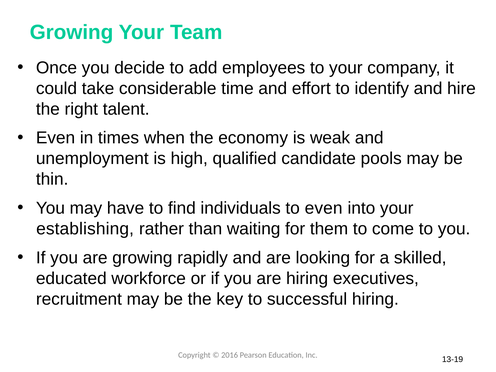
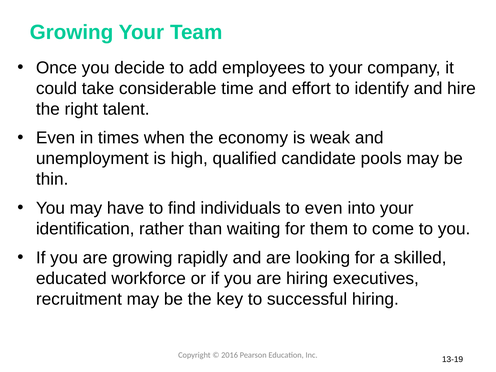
establishing: establishing -> identification
